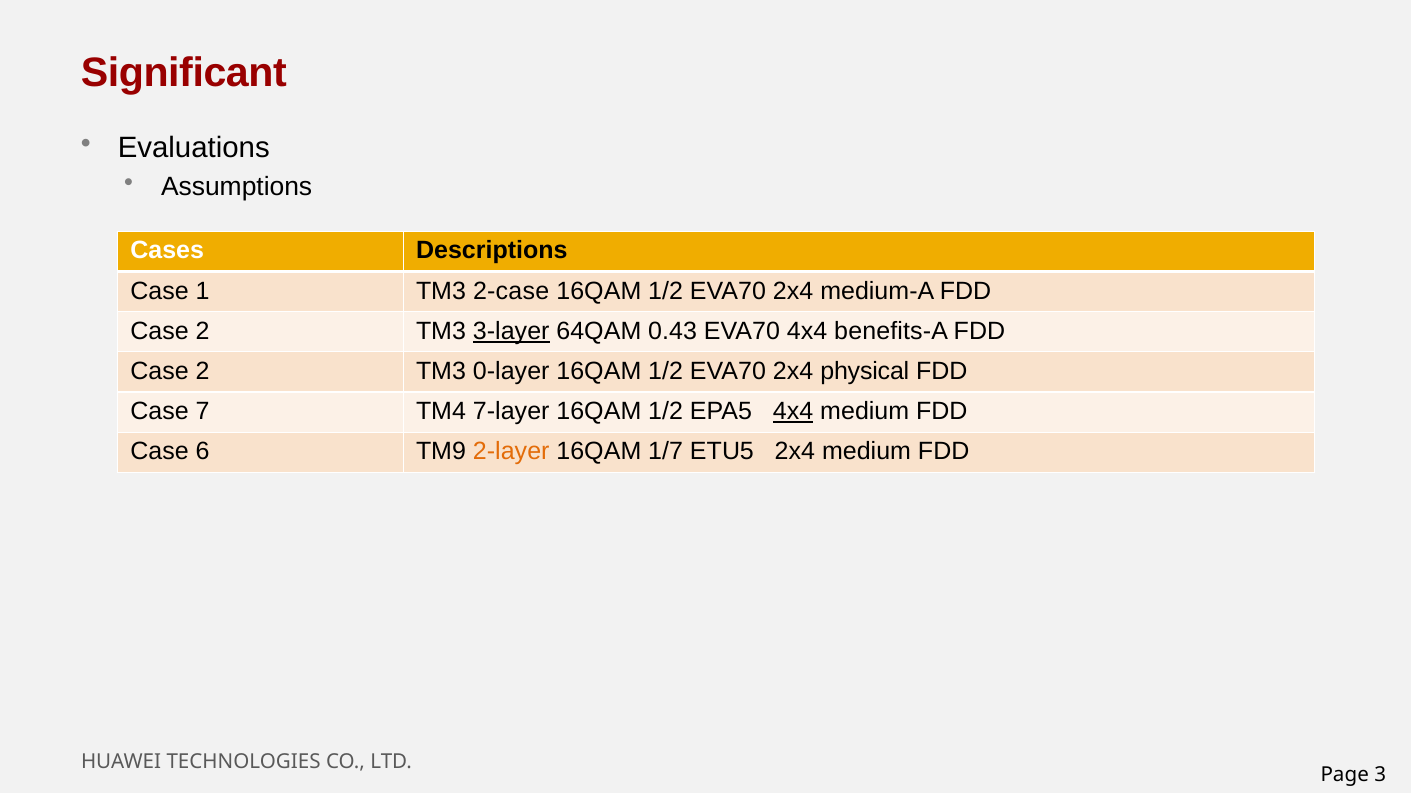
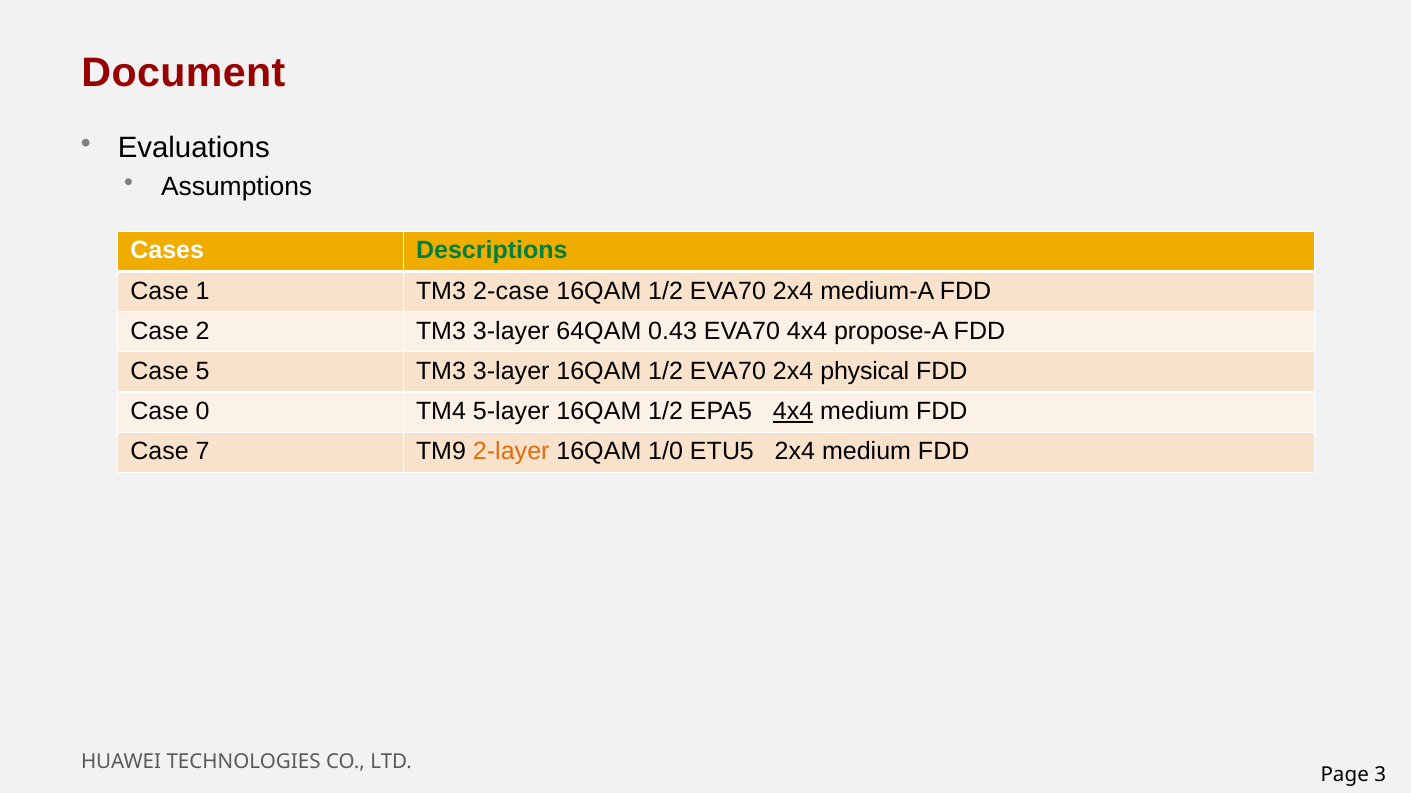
Significant: Significant -> Document
Descriptions colour: black -> green
3-layer at (511, 331) underline: present -> none
benefits-A: benefits-A -> propose-A
2 at (203, 371): 2 -> 5
0-layer at (511, 371): 0-layer -> 3-layer
7: 7 -> 0
7-layer: 7-layer -> 5-layer
6: 6 -> 7
1/7: 1/7 -> 1/0
